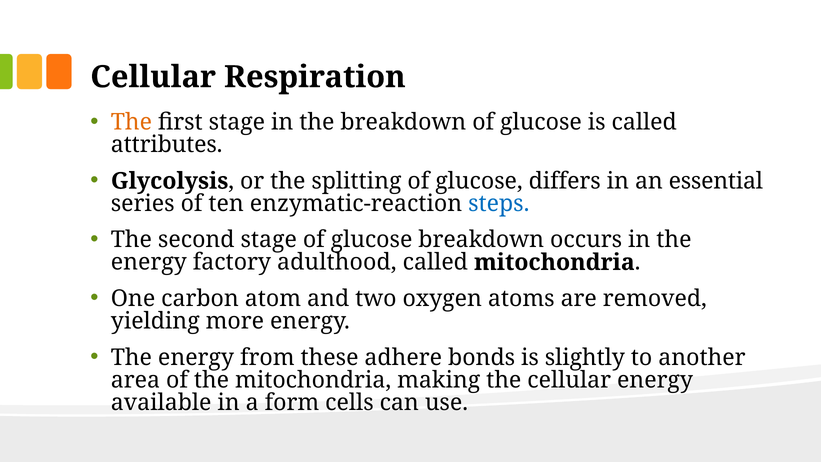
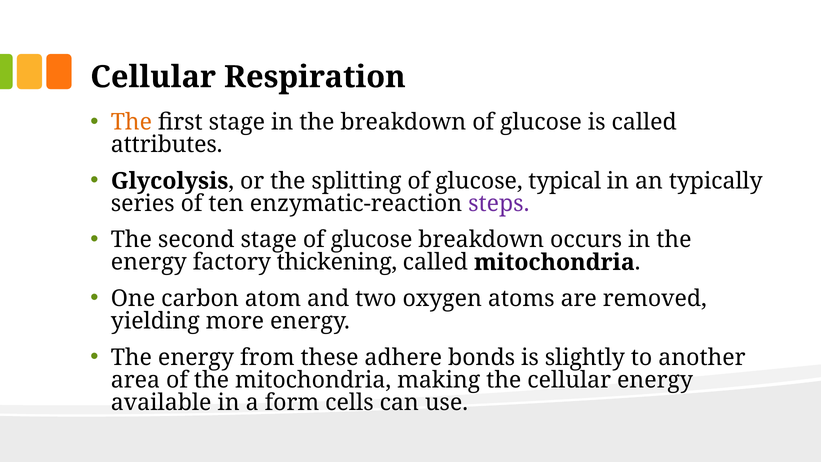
differs: differs -> typical
essential: essential -> typically
steps colour: blue -> purple
adulthood: adulthood -> thickening
